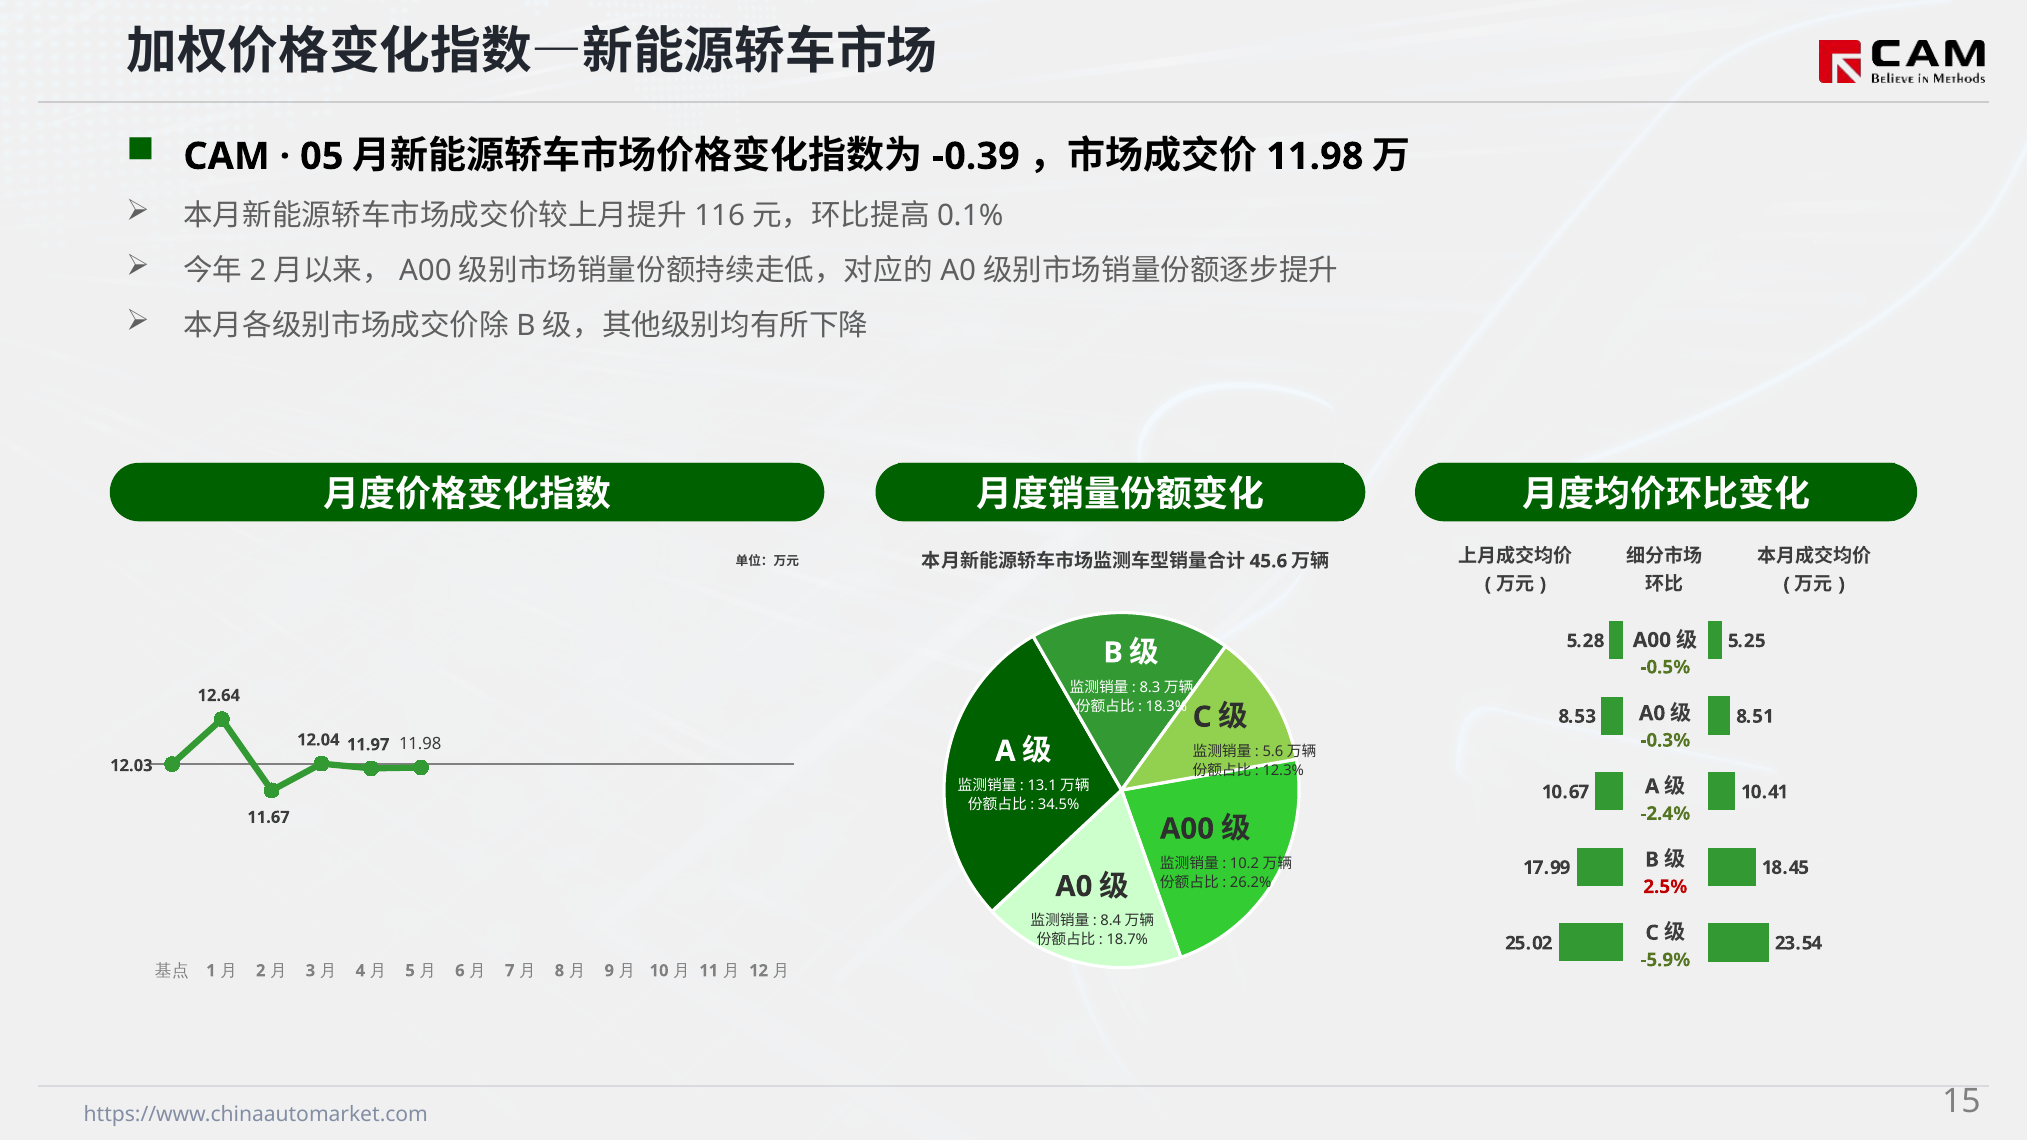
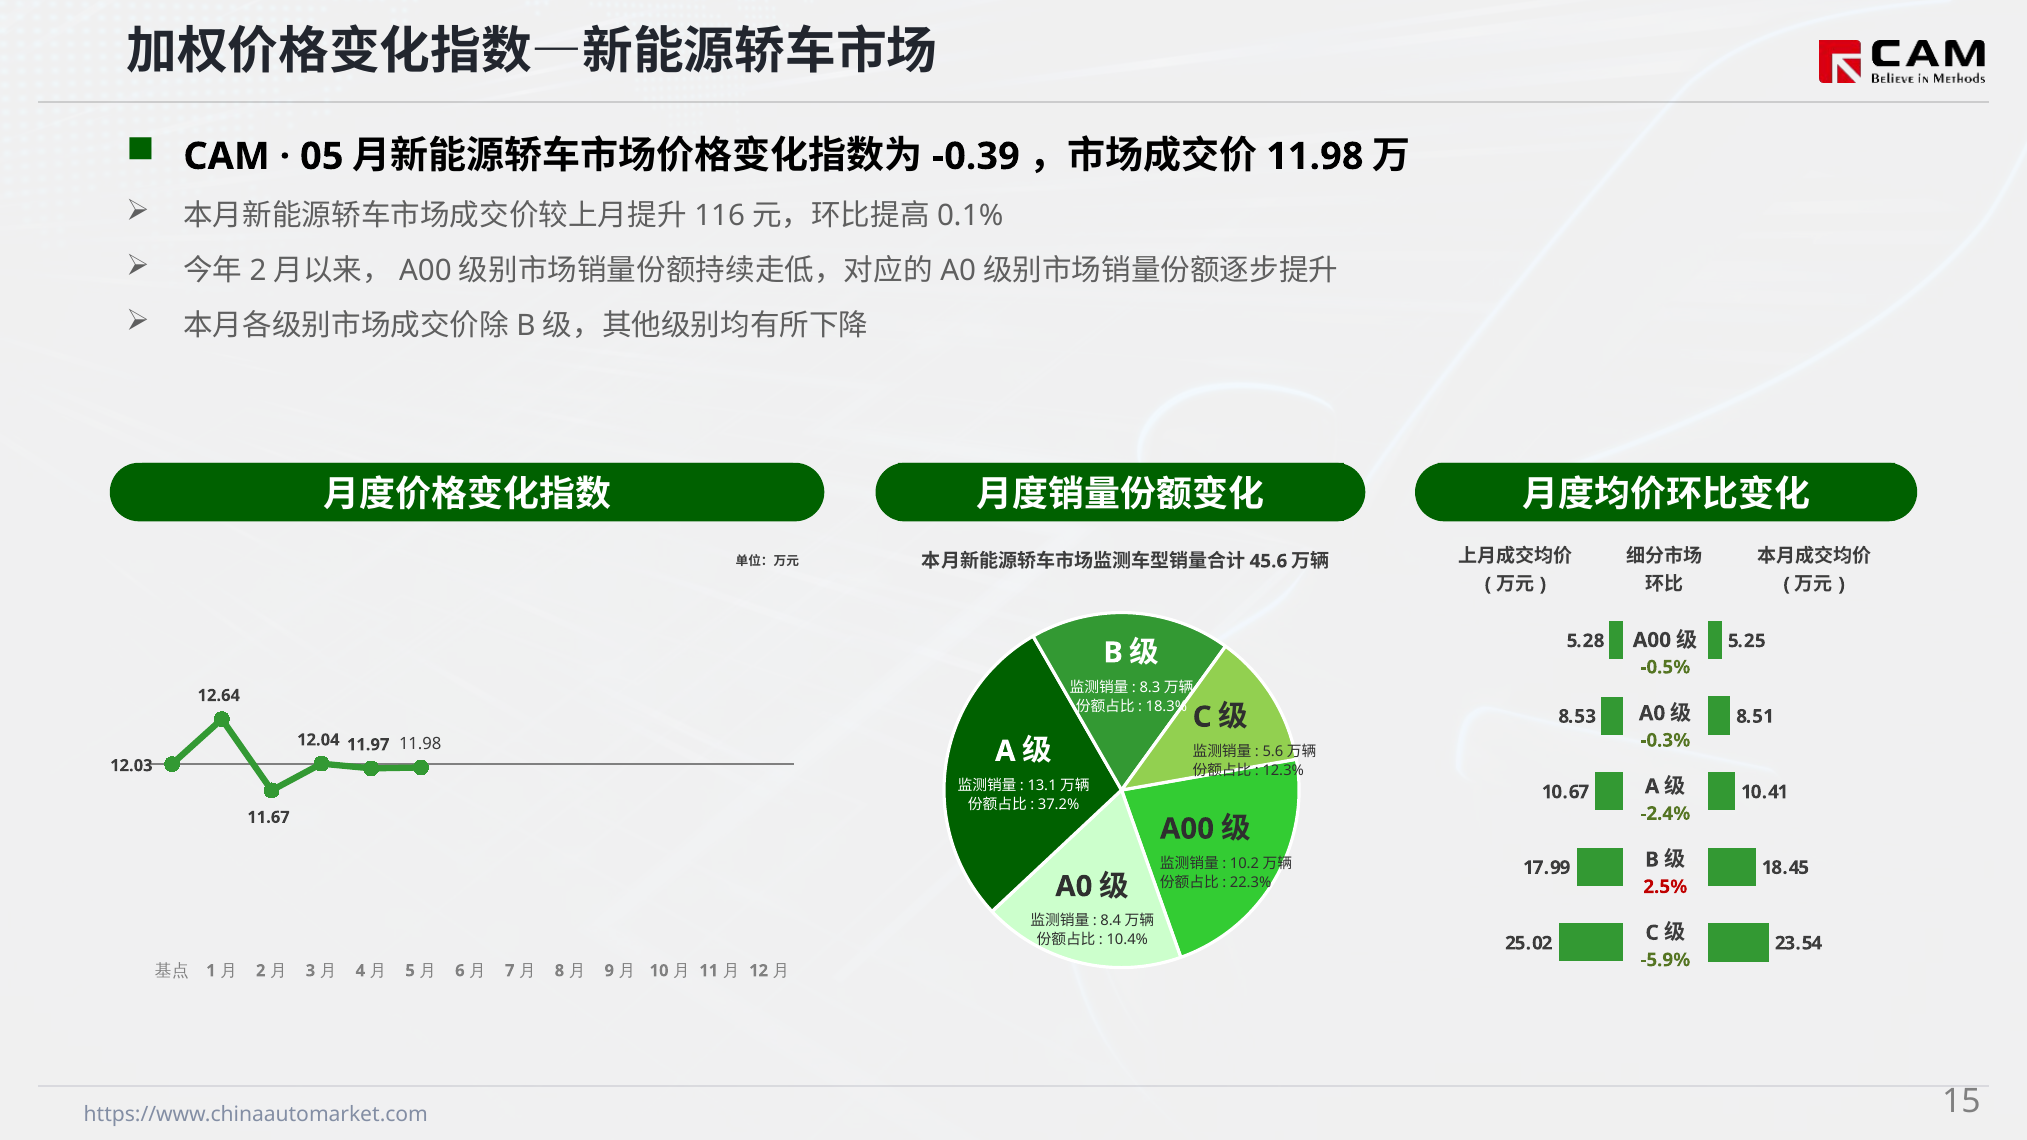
34.5%: 34.5% -> 37.2%
26.2%: 26.2% -> 22.3%
18.7%: 18.7% -> 10.4%
